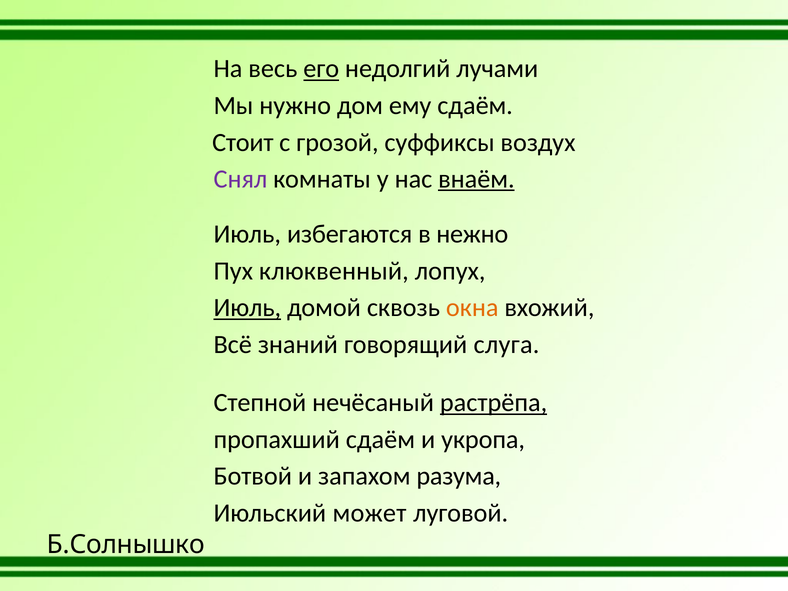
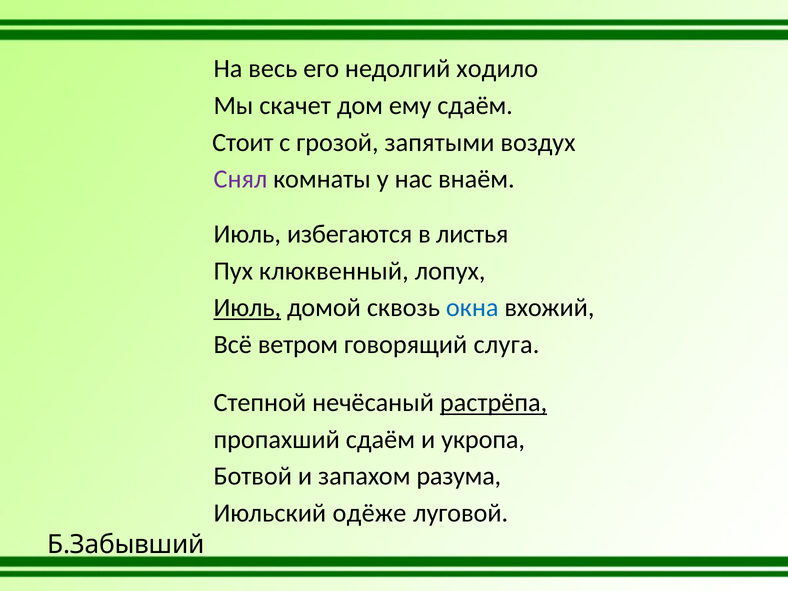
его underline: present -> none
лучами: лучами -> ходило
нужно: нужно -> скачет
суффиксы: суффиксы -> запятыми
внаём underline: present -> none
нежно: нежно -> листья
окна colour: orange -> blue
знаний: знаний -> ветром
может: может -> одёже
Б.Солнышко: Б.Солнышко -> Б.Забывший
